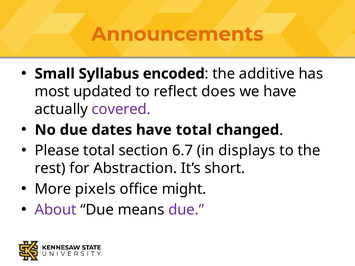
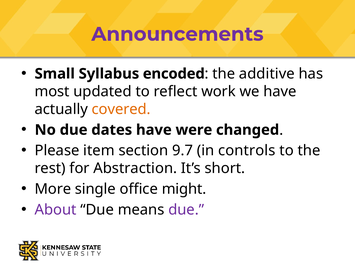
Announcements colour: orange -> purple
does: does -> work
covered colour: purple -> orange
have total: total -> were
Please total: total -> item
6.7: 6.7 -> 9.7
displays: displays -> controls
pixels: pixels -> single
